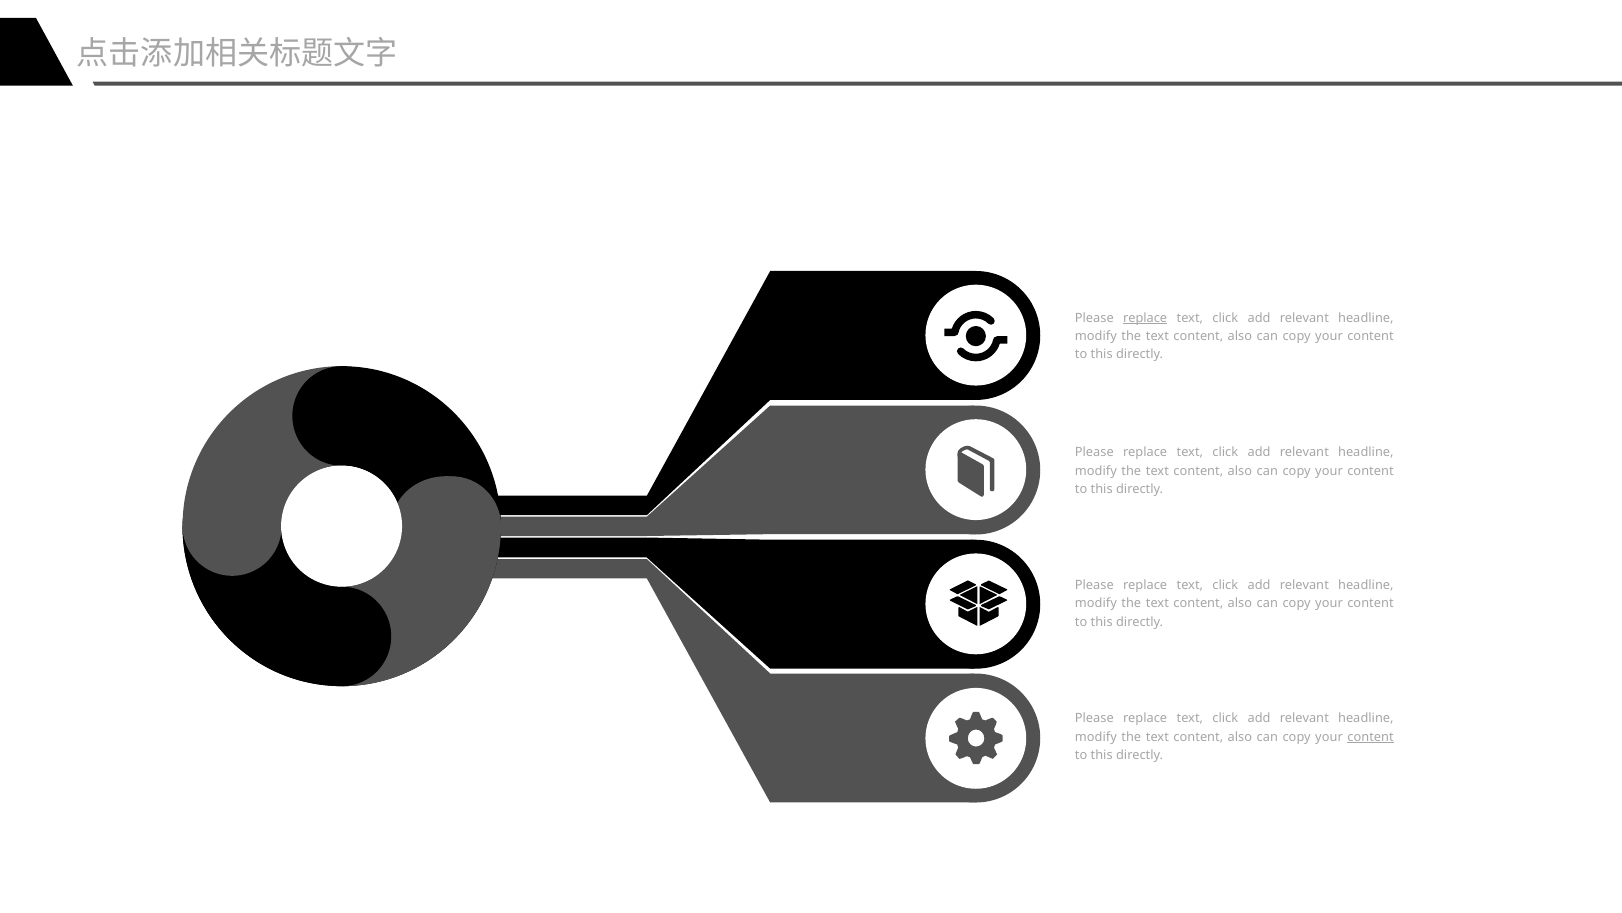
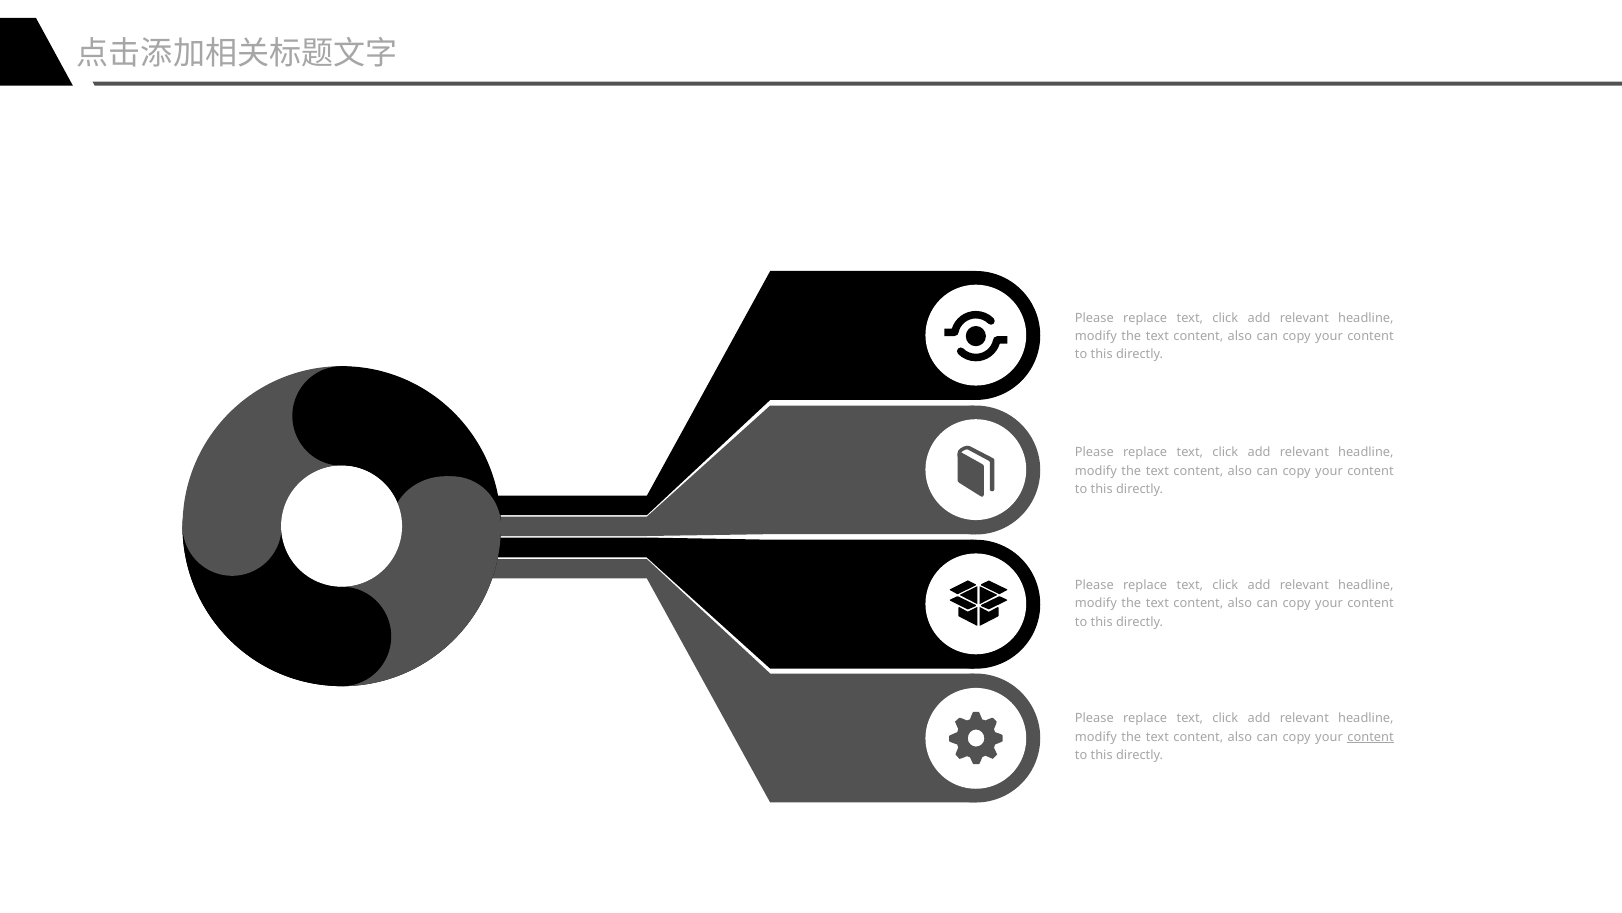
replace at (1145, 318) underline: present -> none
